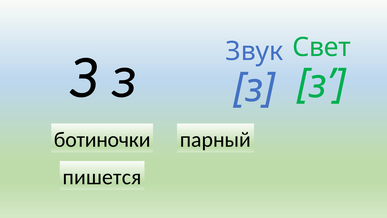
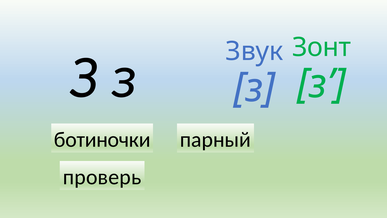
Свет: Свет -> Зонт
пишется: пишется -> проверь
